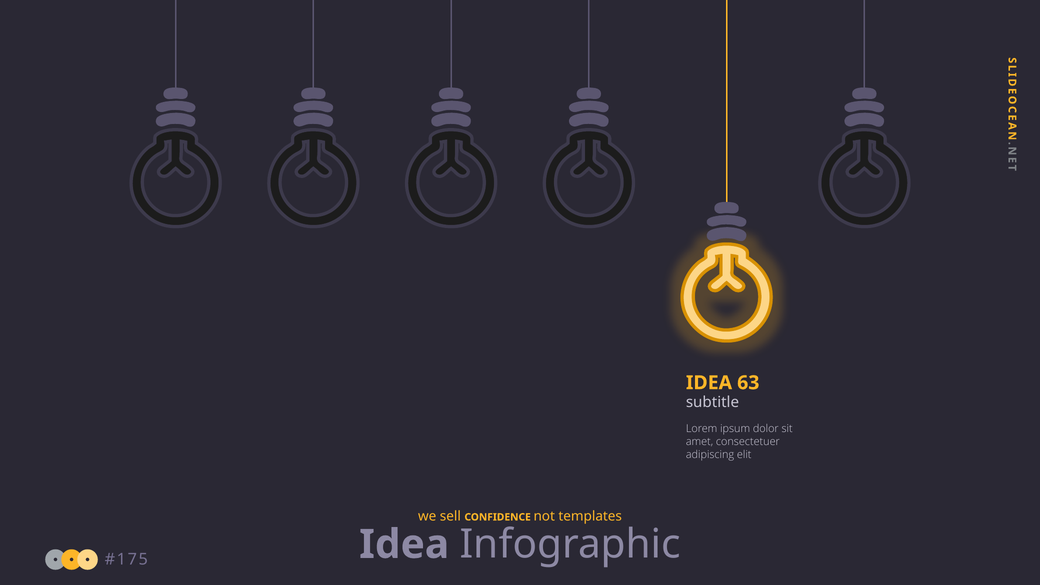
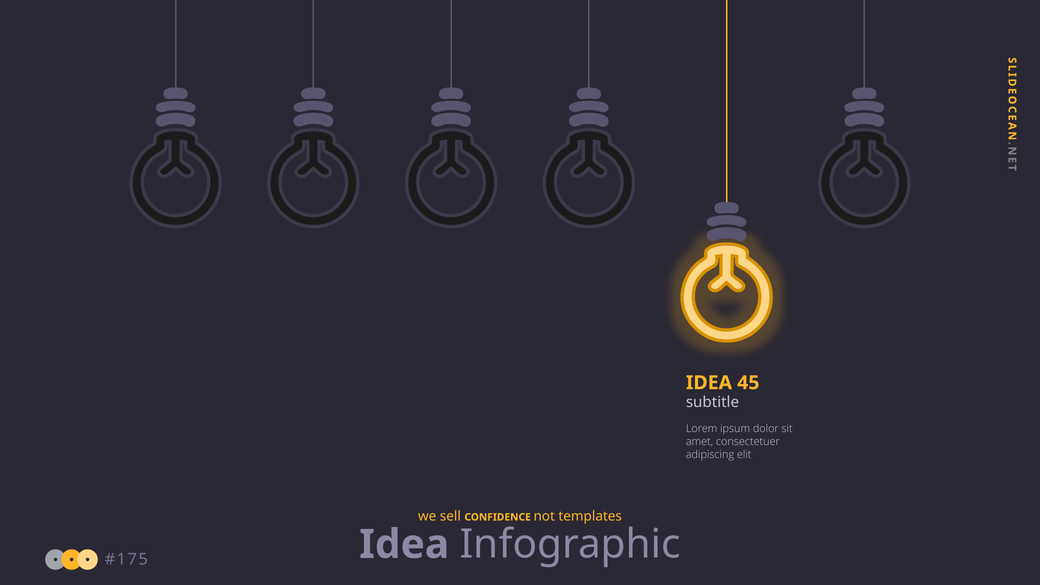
63: 63 -> 45
